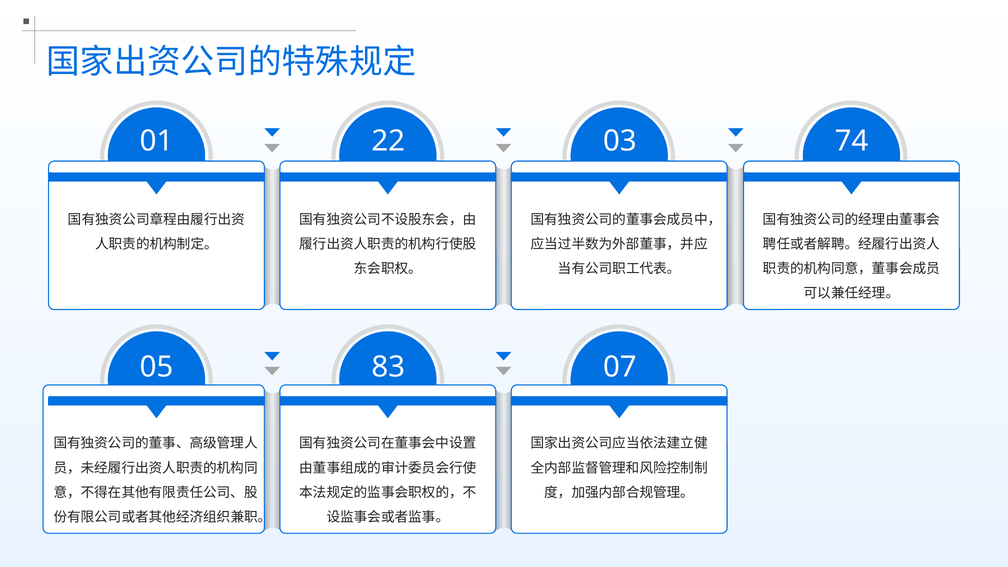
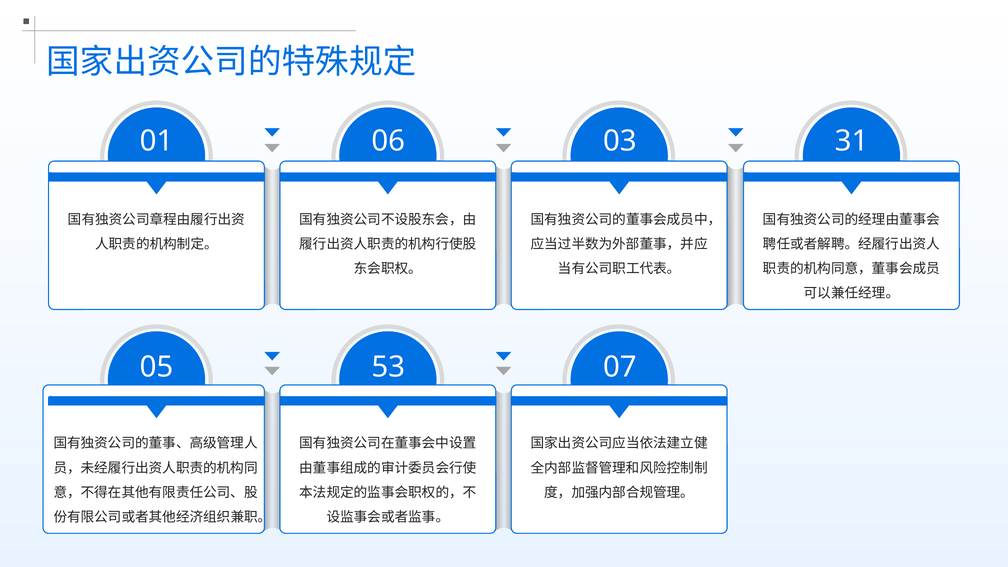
22: 22 -> 06
74: 74 -> 31
83: 83 -> 53
